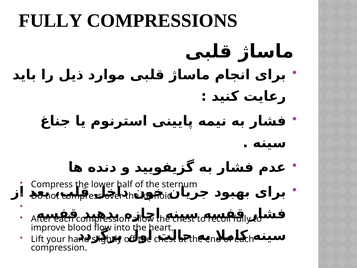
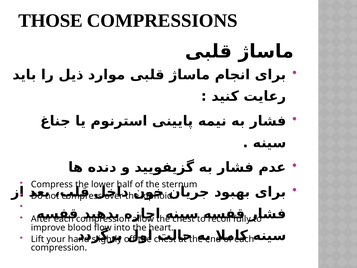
FULLY at (50, 21): FULLY -> THOSE
